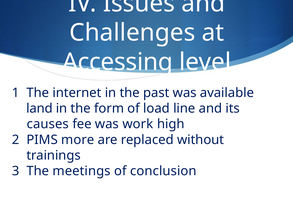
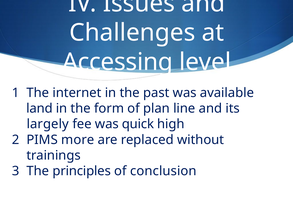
load: load -> plan
causes: causes -> largely
work: work -> quick
meetings: meetings -> principles
